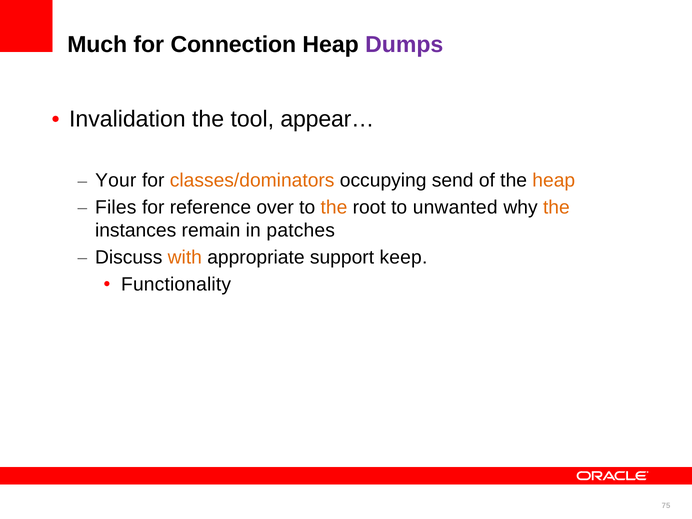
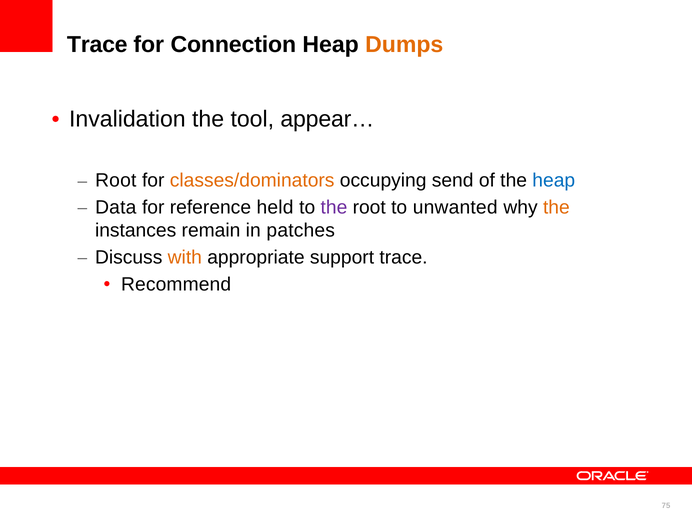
Much at (97, 45): Much -> Trace
Dumps colour: purple -> orange
Your at (116, 180): Your -> Root
heap at (554, 180) colour: orange -> blue
Files: Files -> Data
over: over -> held
the at (334, 207) colour: orange -> purple
support keep: keep -> trace
Functionality: Functionality -> Recommend
